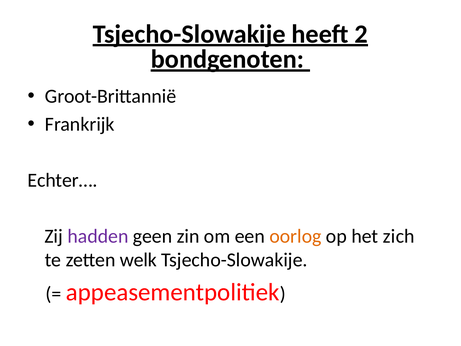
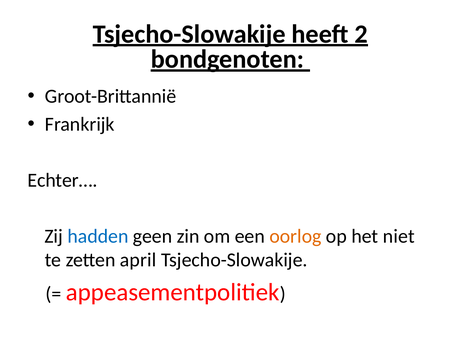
hadden colour: purple -> blue
zich: zich -> niet
welk: welk -> april
